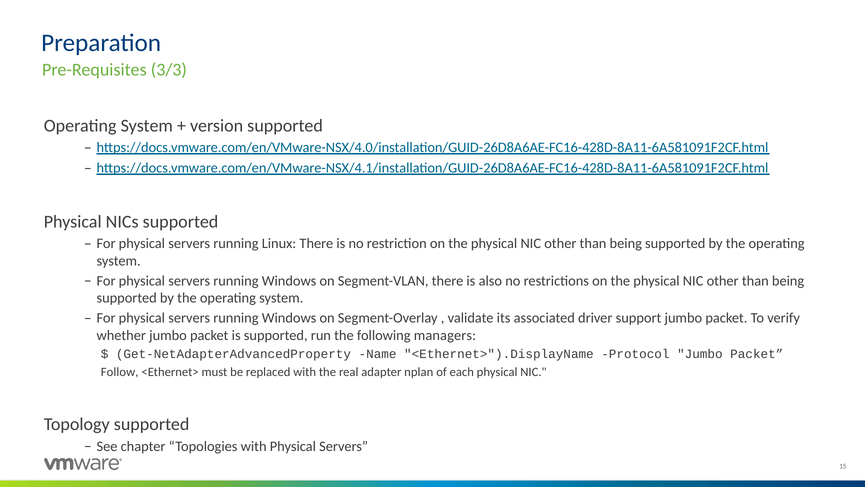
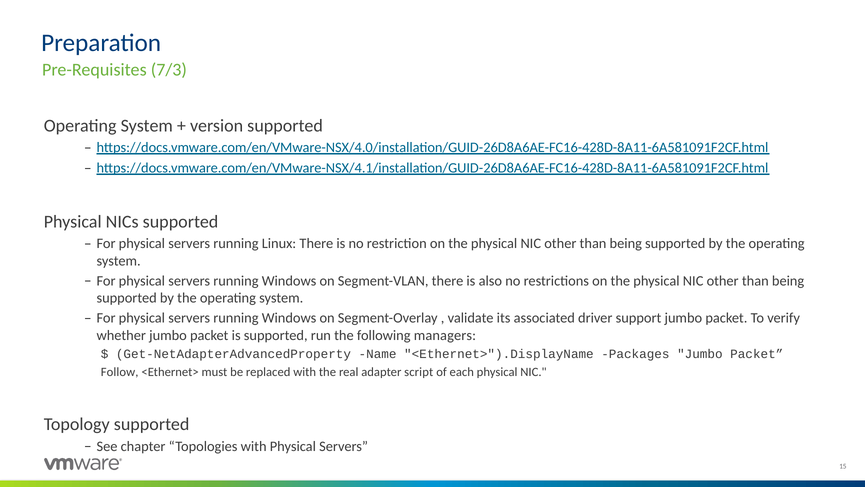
3/3: 3/3 -> 7/3
Protocol: Protocol -> Packages
nplan: nplan -> script
